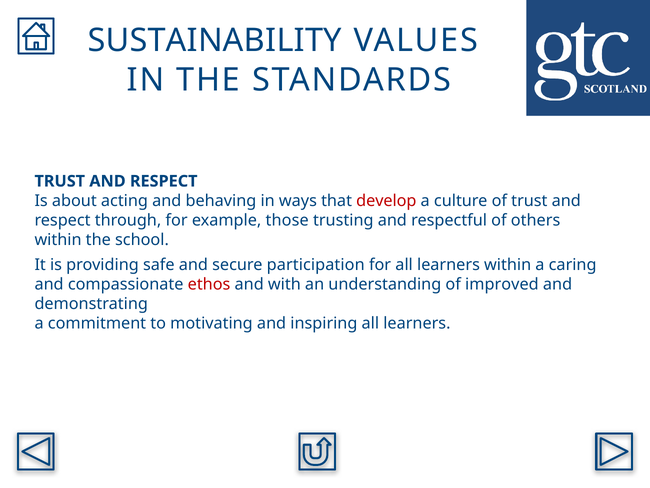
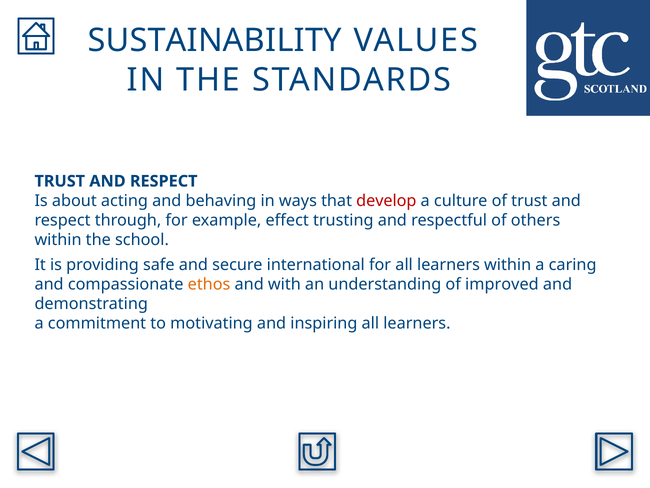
those: those -> effect
participation: participation -> international
ethos colour: red -> orange
